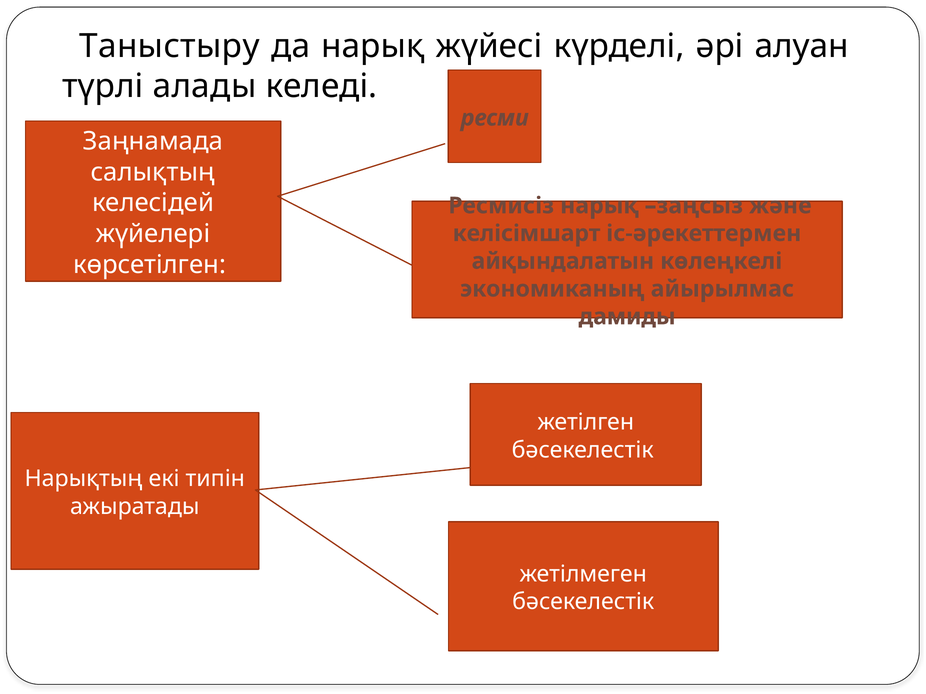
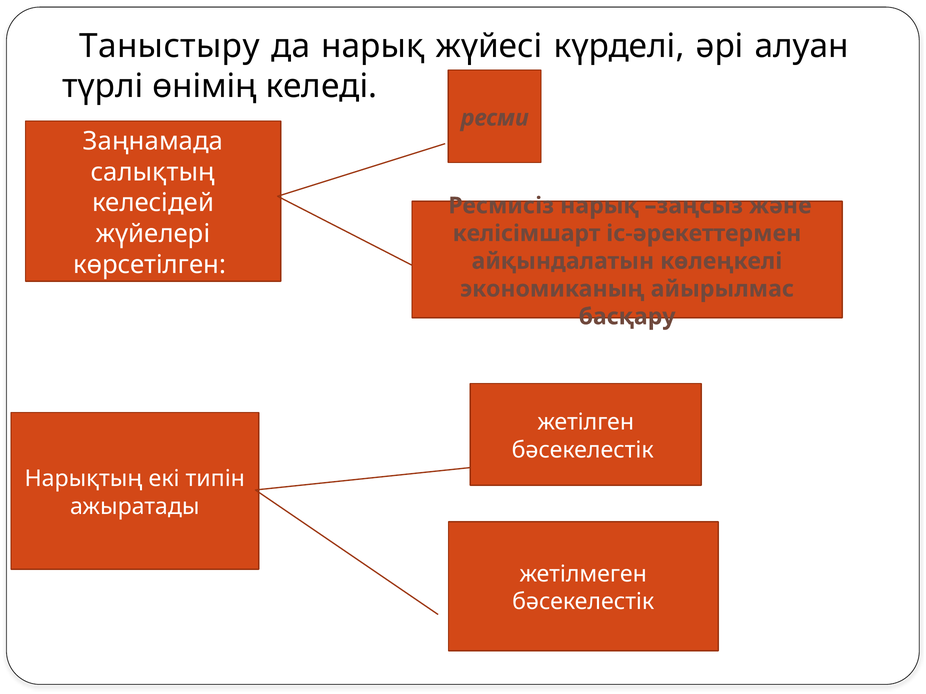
алады: алады -> өнімің
дамиды: дамиды -> басқару
